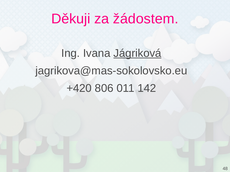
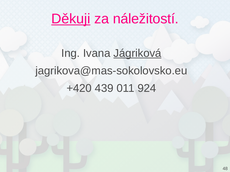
Děkuji underline: none -> present
žádostem: žádostem -> náležitostí
806: 806 -> 439
142: 142 -> 924
